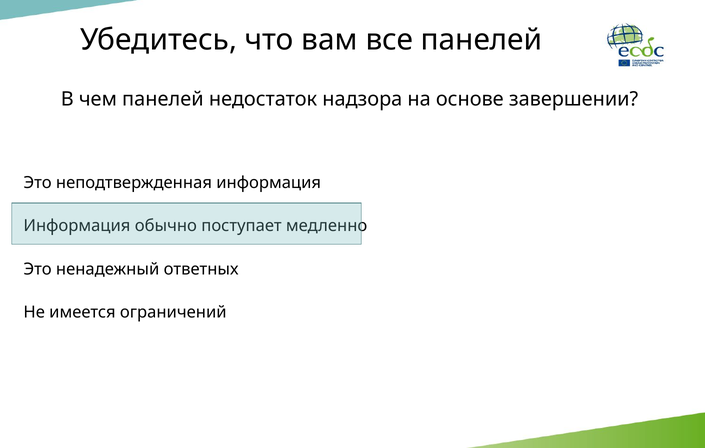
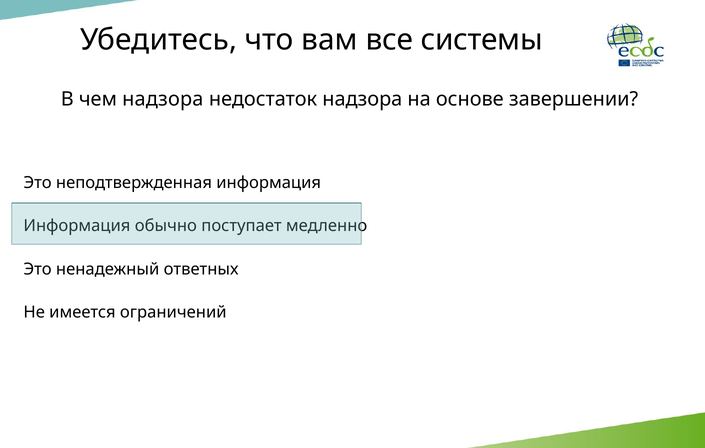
все панелей: панелей -> системы
чем панелей: панелей -> надзора
